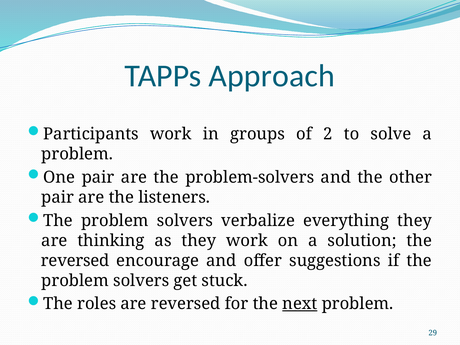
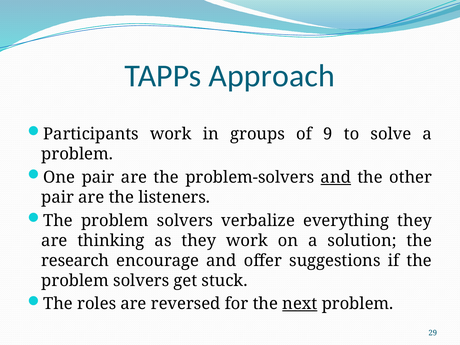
2: 2 -> 9
and at (336, 177) underline: none -> present
reversed at (75, 261): reversed -> research
